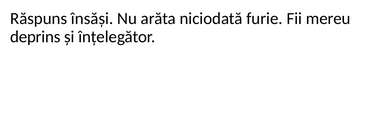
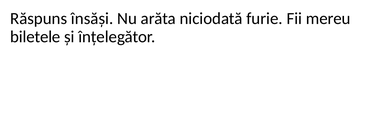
deprins: deprins -> biletele
